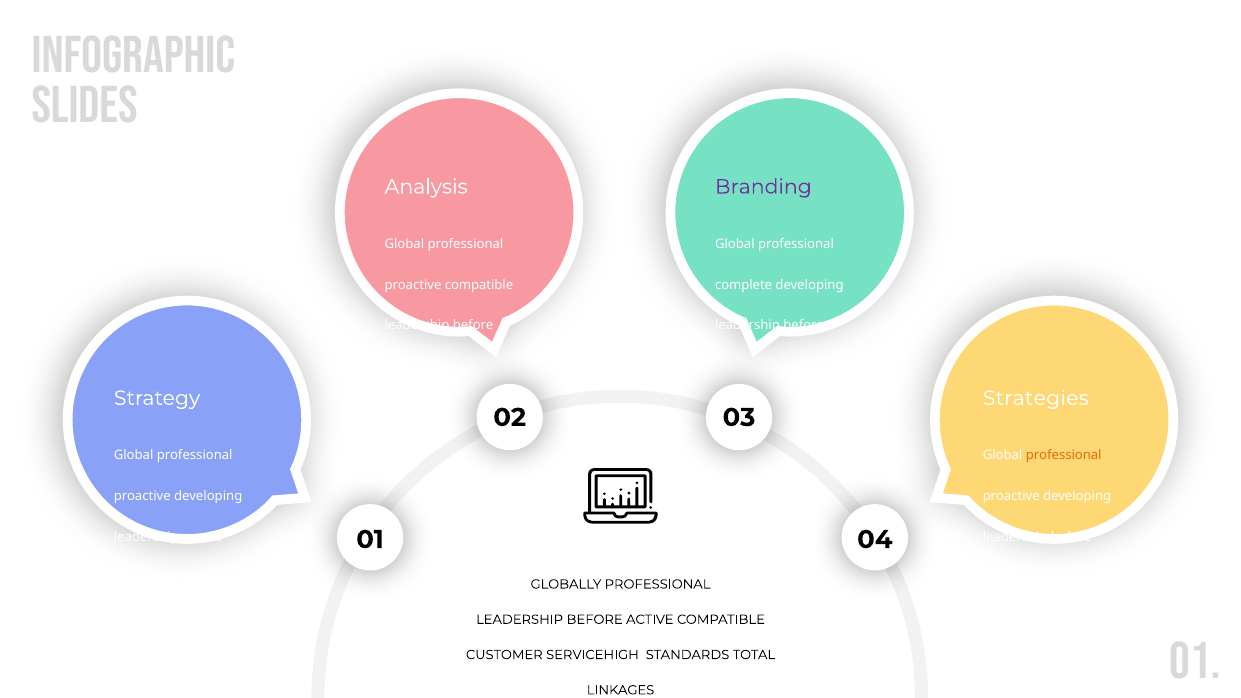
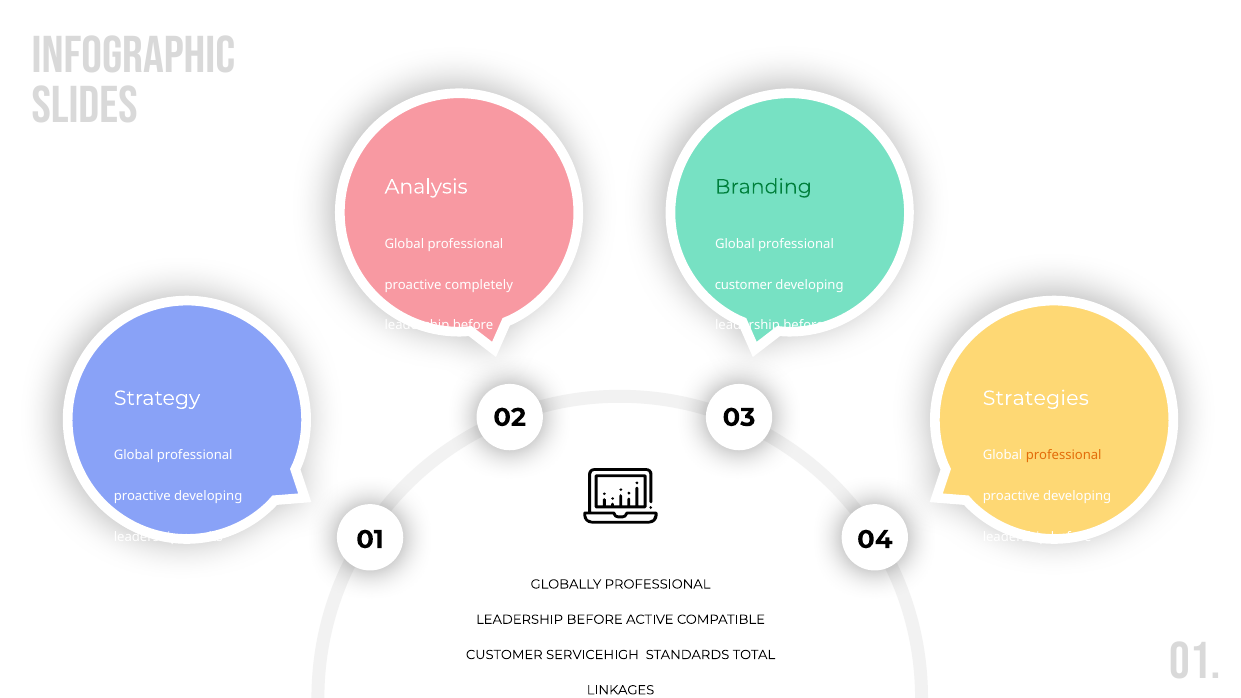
Branding colour: purple -> green
proactive compatible: compatible -> completely
complete at (744, 285): complete -> customer
